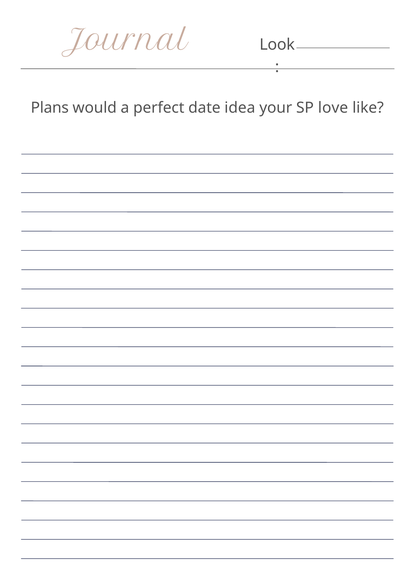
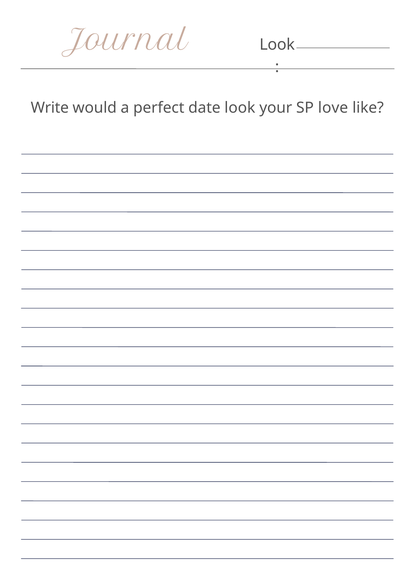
Plans: Plans -> Write
date idea: idea -> look
